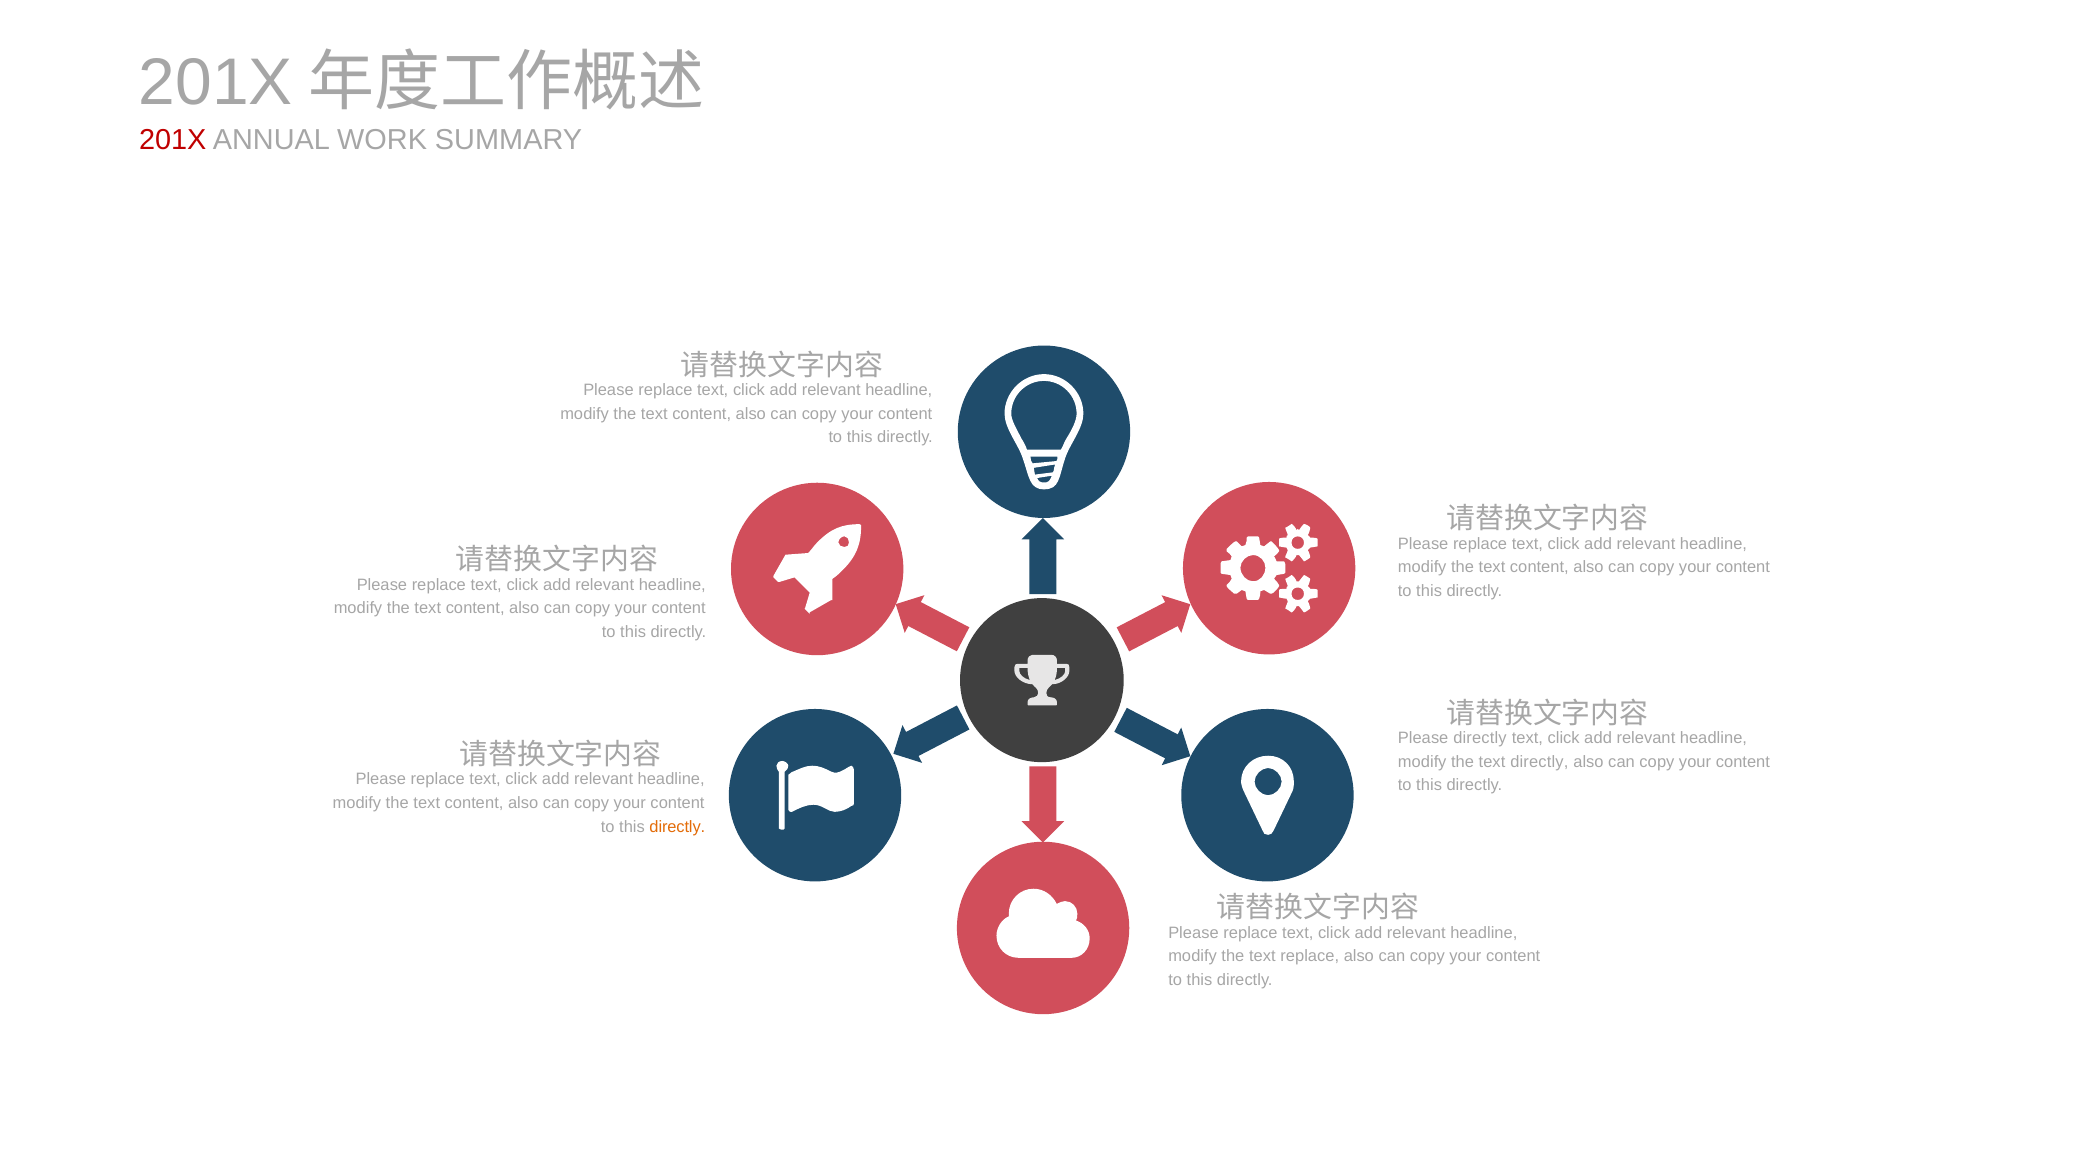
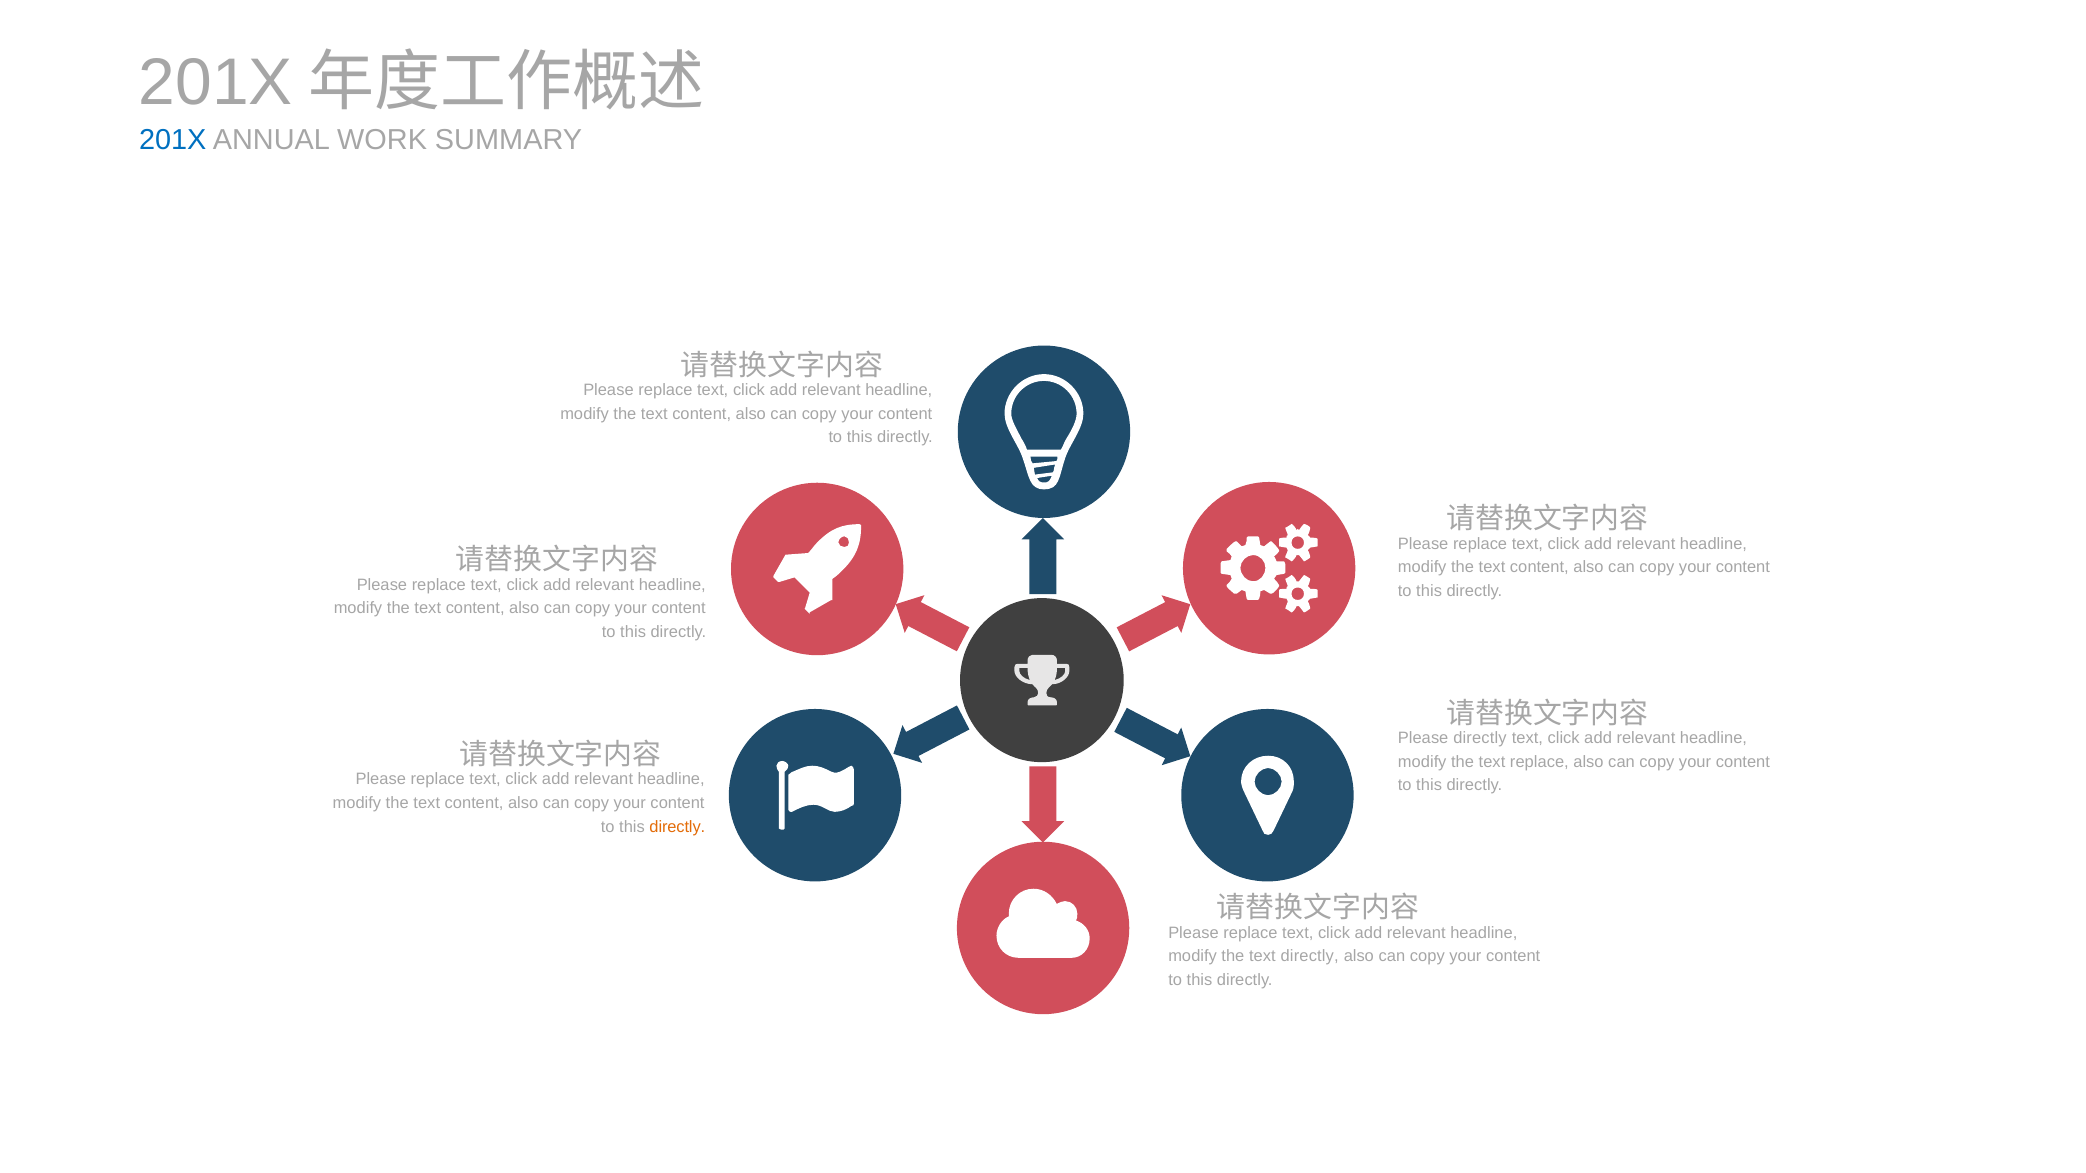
201X at (173, 140) colour: red -> blue
text directly: directly -> replace
text replace: replace -> directly
